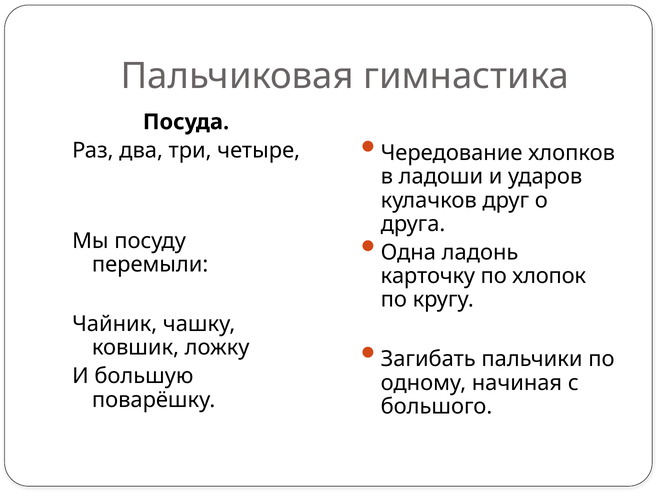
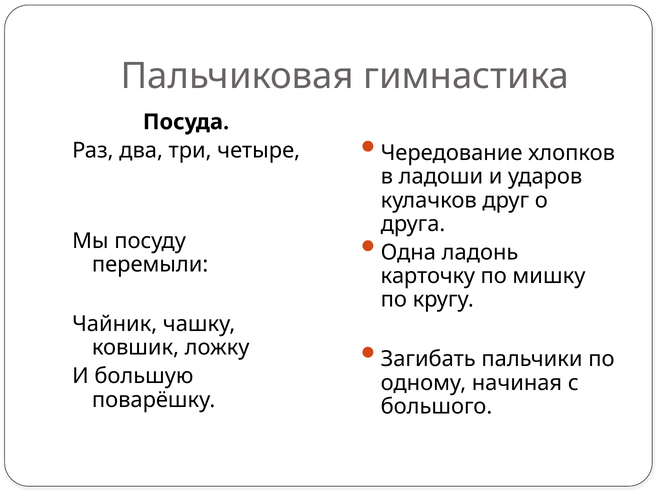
хлопок: хлопок -> мишку
